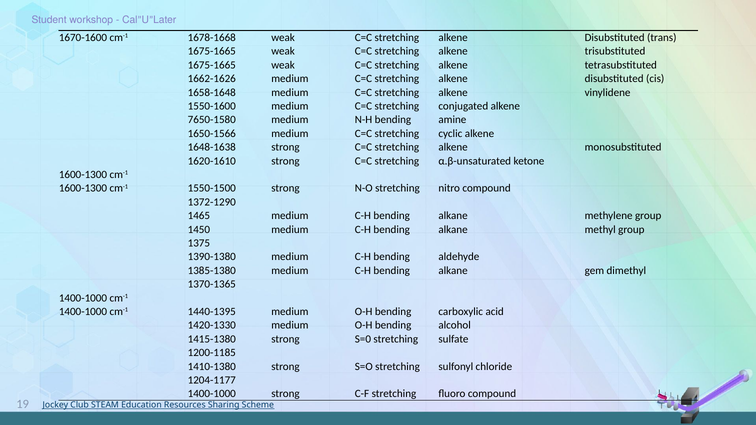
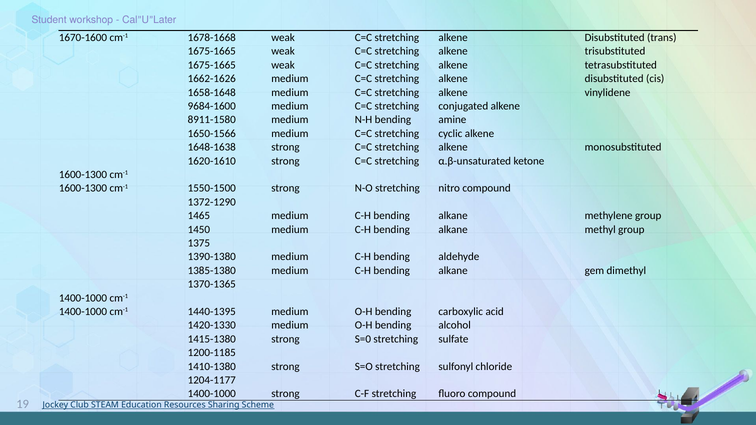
1550-1600: 1550-1600 -> 9684-1600
7650-1580: 7650-1580 -> 8911-1580
